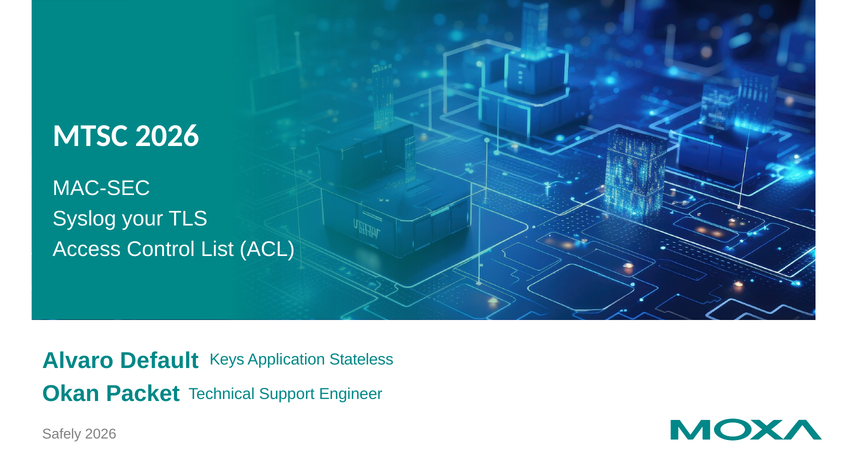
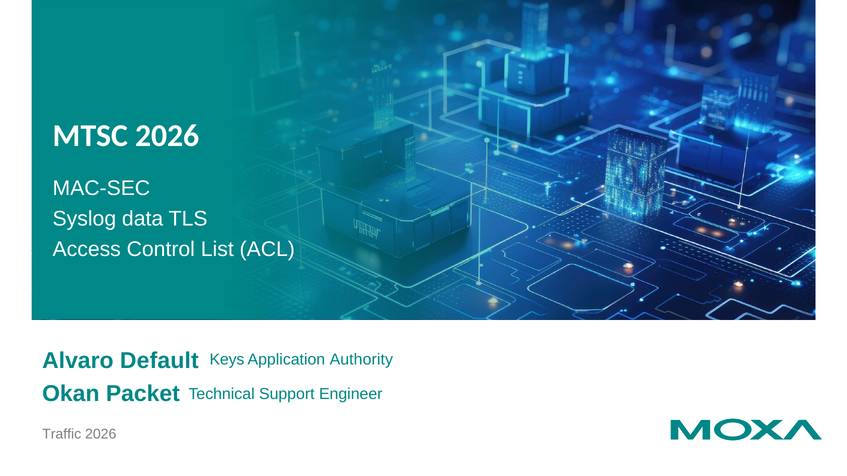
your: your -> data
Stateless: Stateless -> Authority
Safely: Safely -> Traffic
